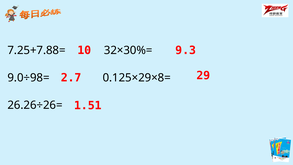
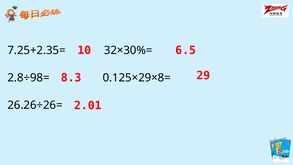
9.3: 9.3 -> 6.5
7.25+7.88=: 7.25+7.88= -> 7.25+2.35=
2.7: 2.7 -> 8.3
9.0÷98=: 9.0÷98= -> 2.8÷98=
1.51: 1.51 -> 2.01
